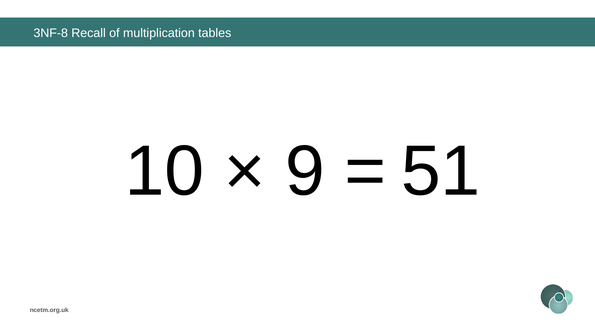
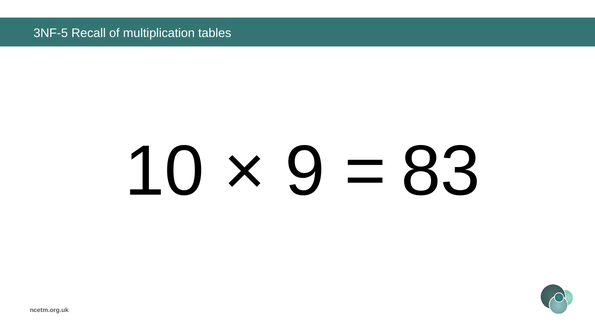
3NF-8: 3NF-8 -> 3NF-5
51: 51 -> 83
